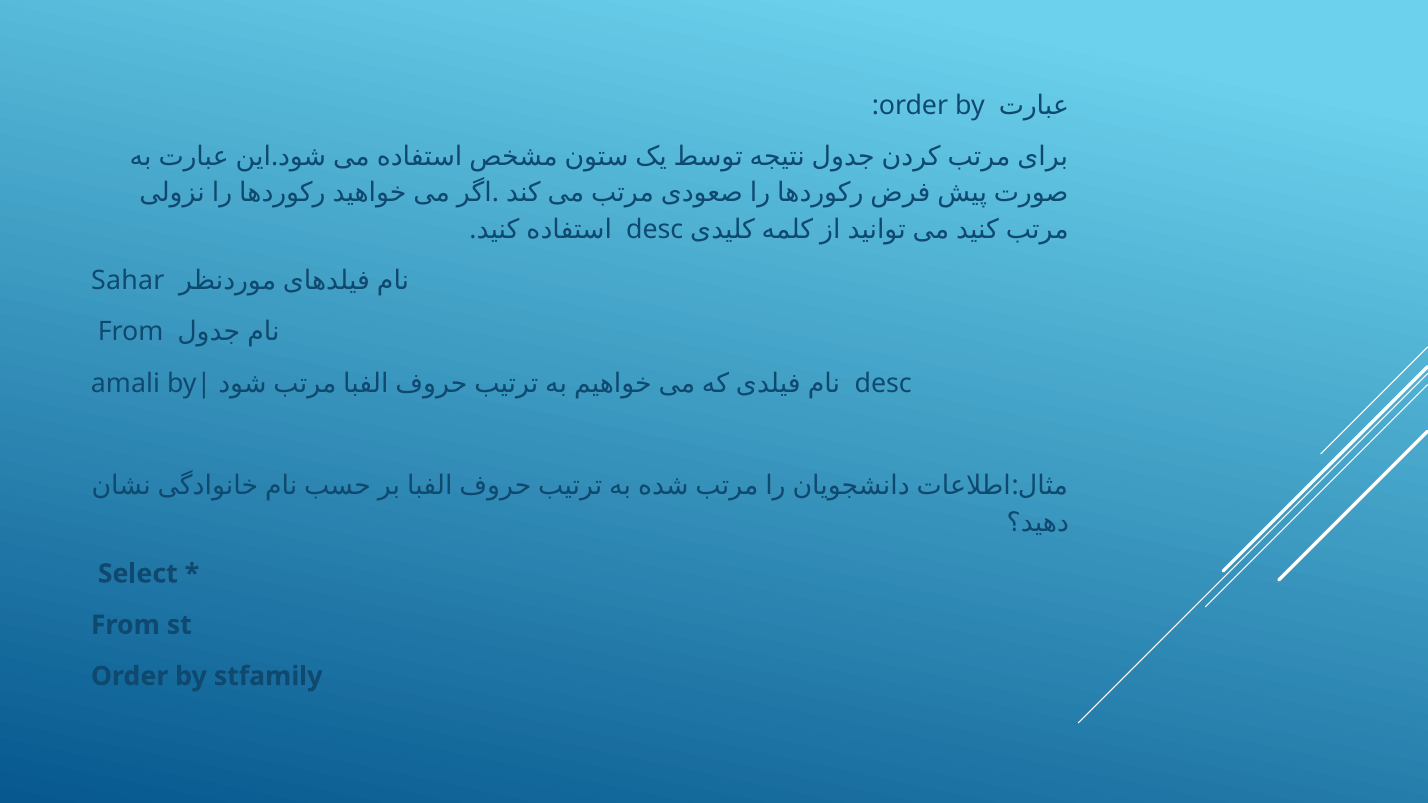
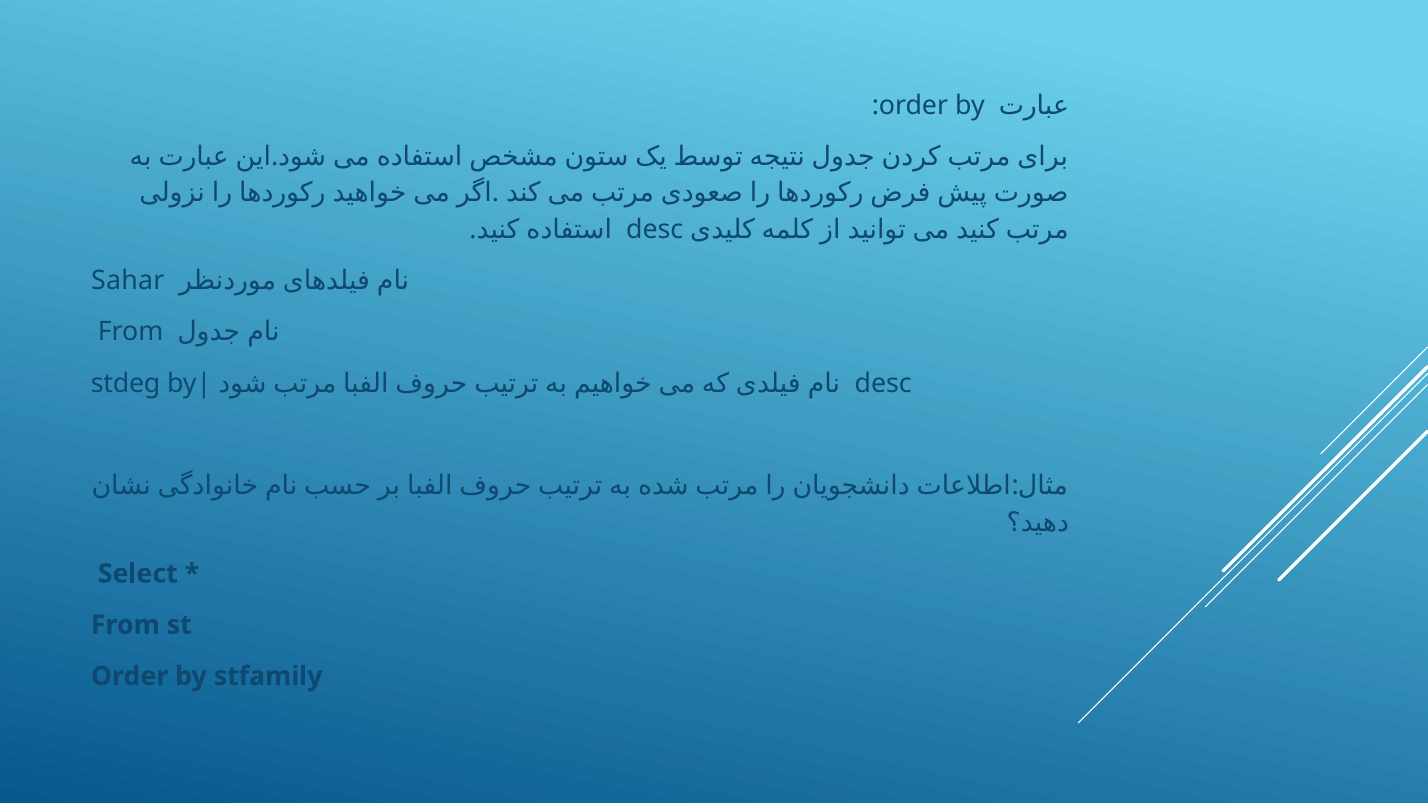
amali: amali -> stdeg
